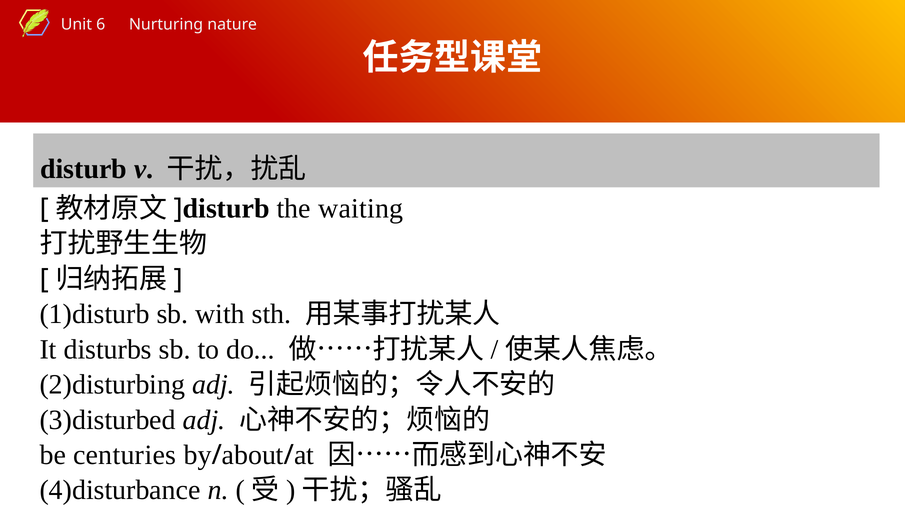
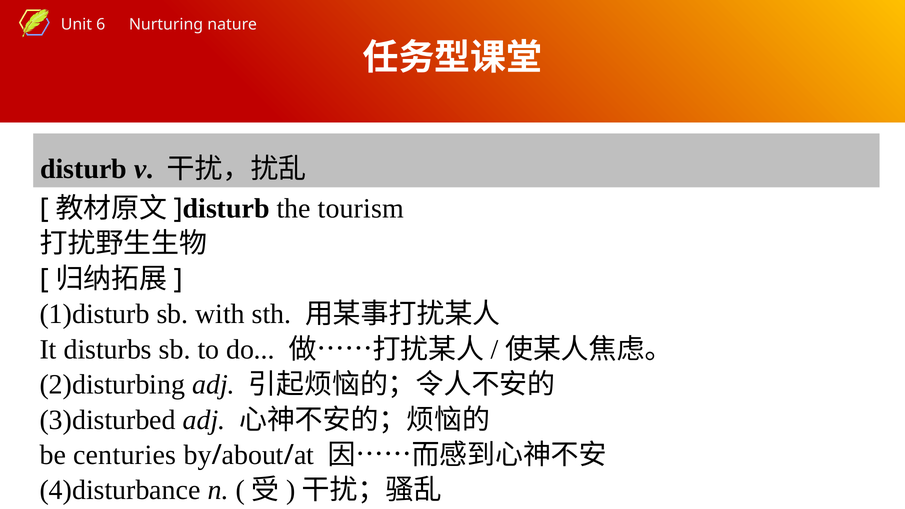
waiting: waiting -> tourism
